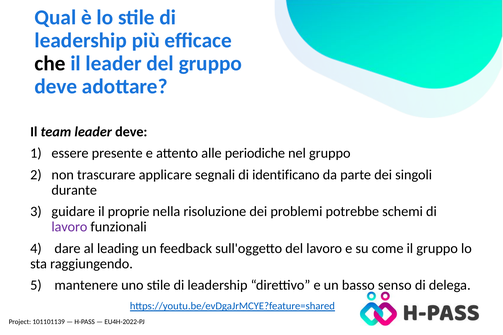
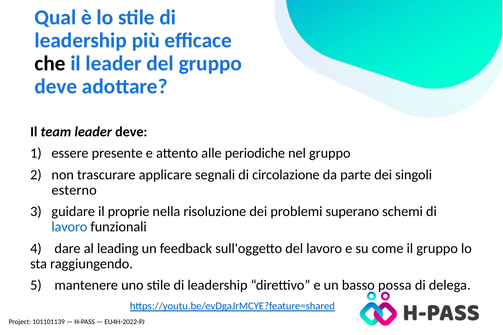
identificano: identificano -> circolazione
durante: durante -> esterno
potrebbe: potrebbe -> superano
lavoro at (69, 227) colour: purple -> blue
senso: senso -> possa
